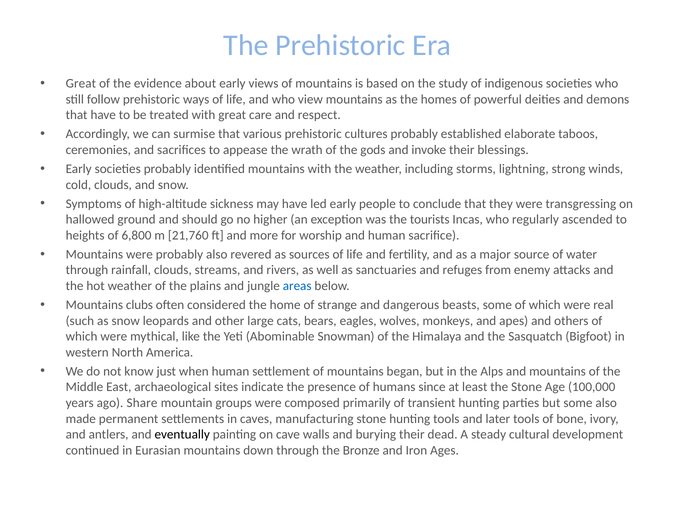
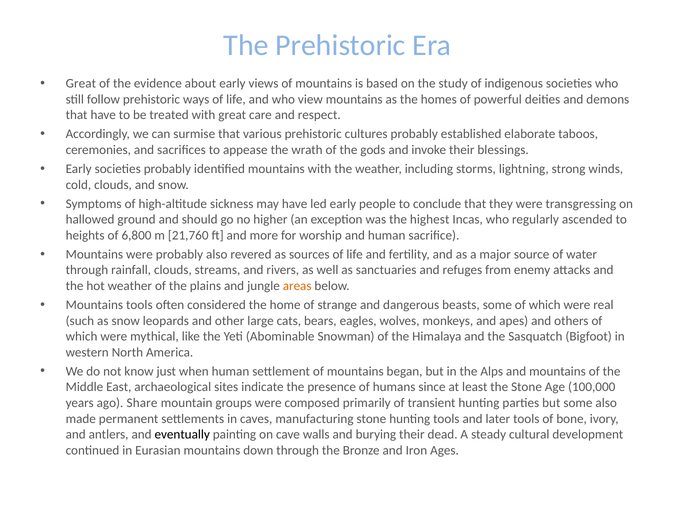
tourists: tourists -> highest
areas colour: blue -> orange
Mountains clubs: clubs -> tools
